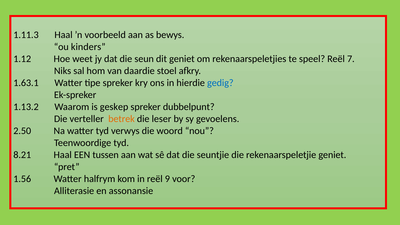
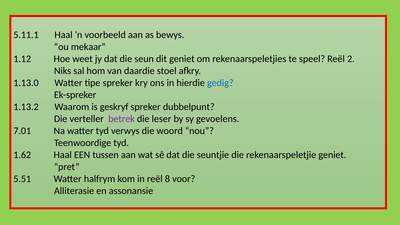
1.11.3: 1.11.3 -> 5.11.1
kinders: kinders -> mekaar
7: 7 -> 2
1.63.1: 1.63.1 -> 1.13.0
geskep: geskep -> geskryf
betrek colour: orange -> purple
2.50: 2.50 -> 7.01
8.21: 8.21 -> 1.62
1.56: 1.56 -> 5.51
9: 9 -> 8
